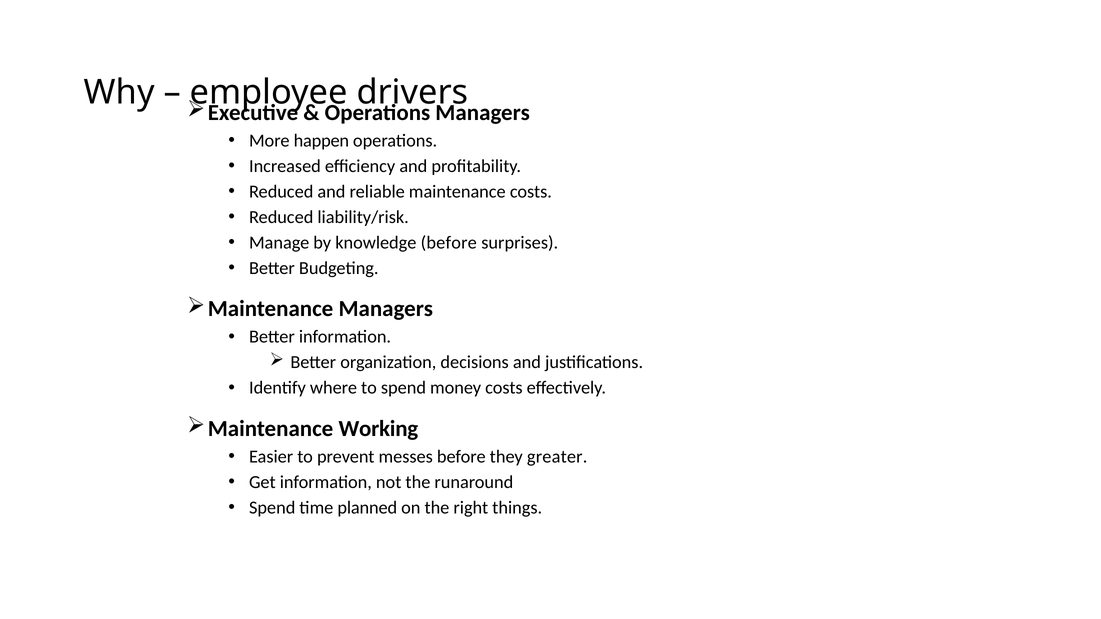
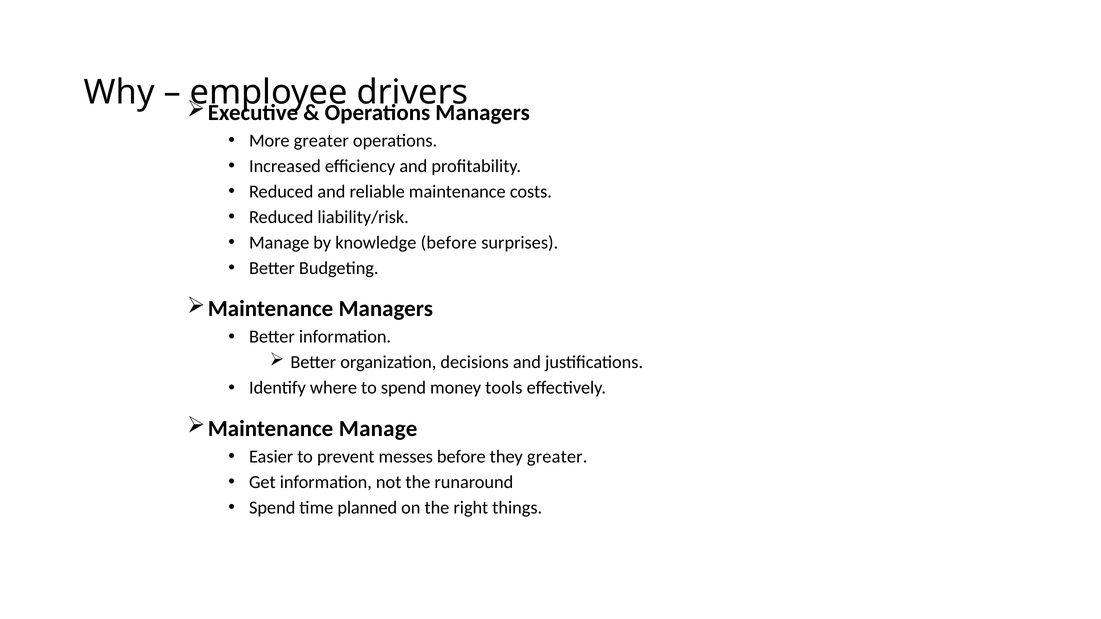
More happen: happen -> greater
money costs: costs -> tools
Maintenance Working: Working -> Manage
